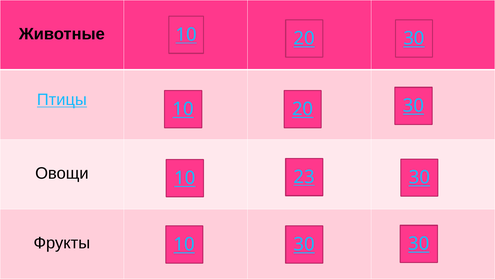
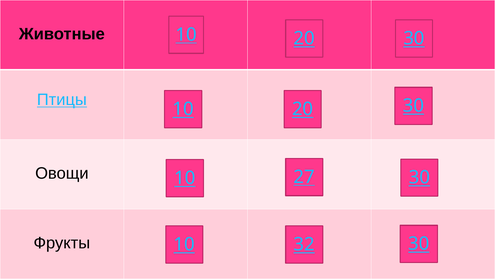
23: 23 -> 27
10 30: 30 -> 32
